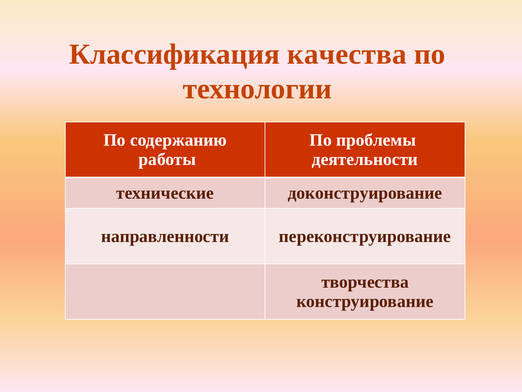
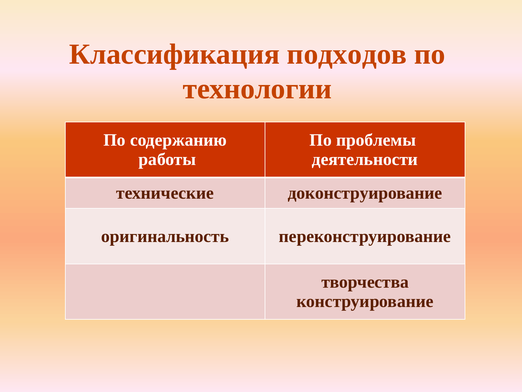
качества: качества -> подходов
направленности: направленности -> оригинальность
